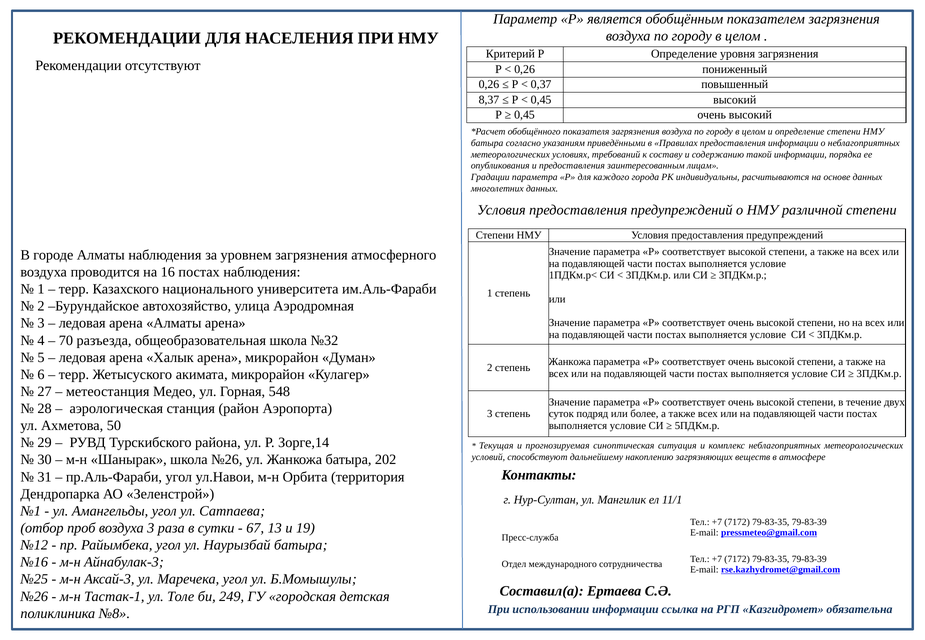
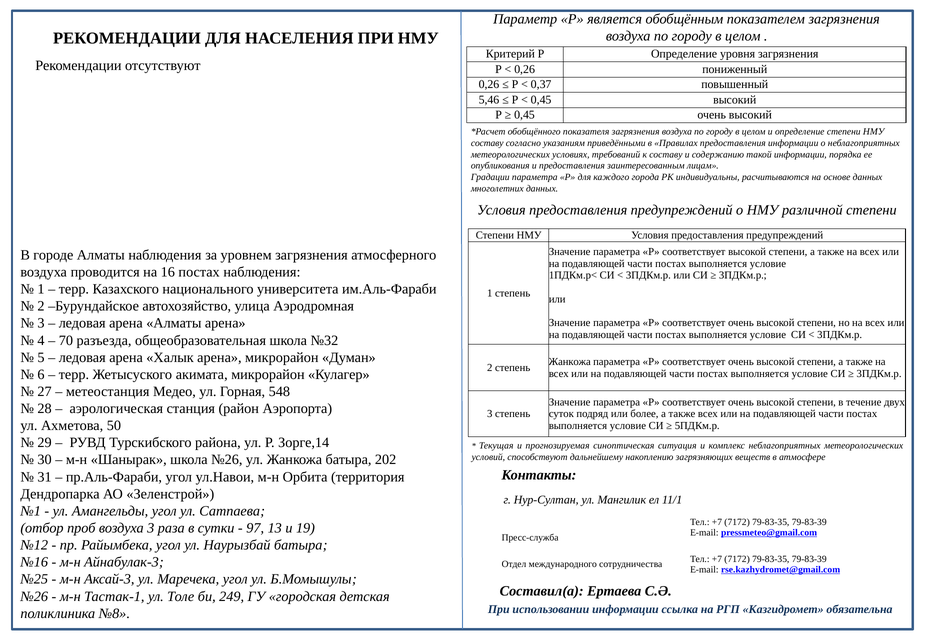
8,37: 8,37 -> 5,46
батыра at (487, 143): батыра -> составу
67: 67 -> 97
